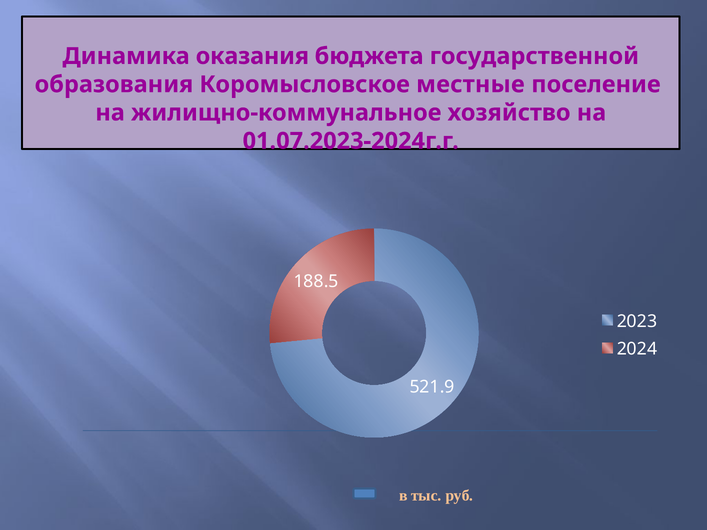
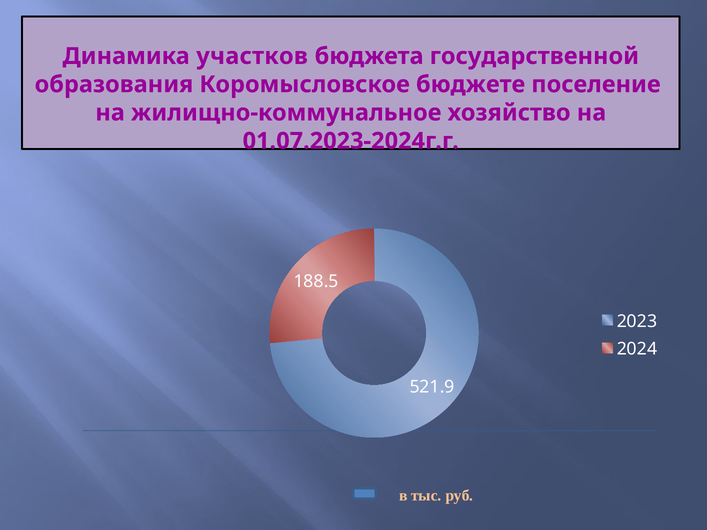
оказания: оказания -> участков
местные: местные -> бюджете
